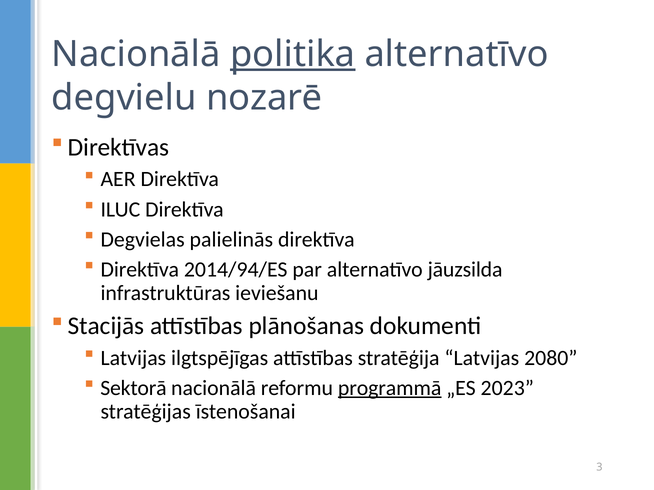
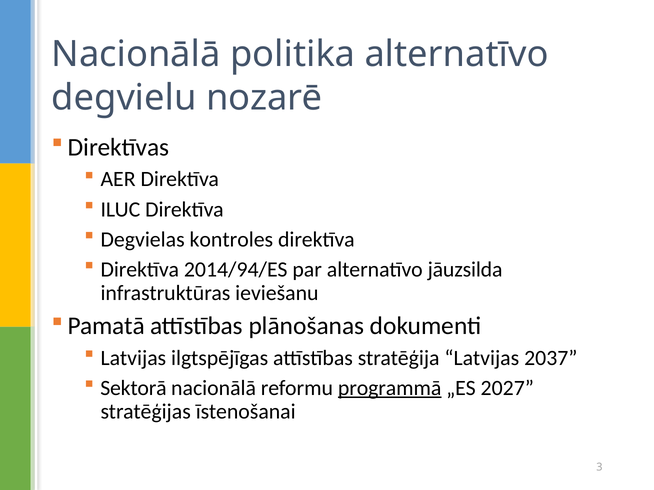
politika underline: present -> none
palielinās: palielinās -> kontroles
Stacijās: Stacijās -> Pamatā
2080: 2080 -> 2037
2023: 2023 -> 2027
